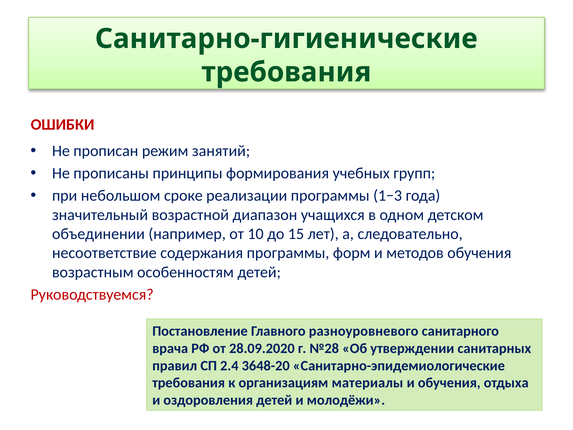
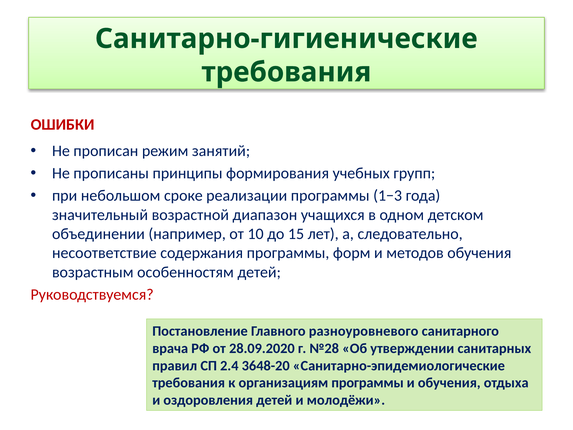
организациям материалы: материалы -> программы
